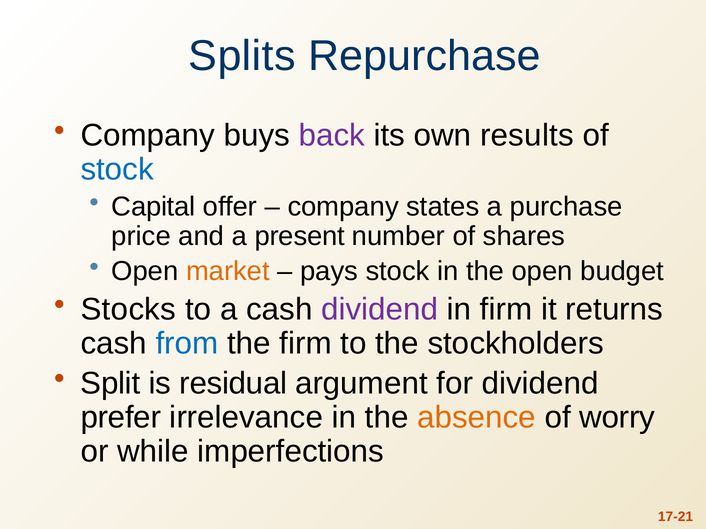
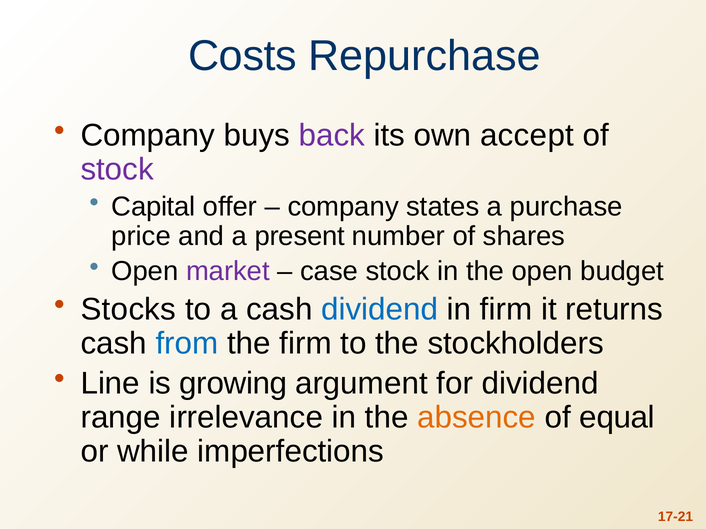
Splits: Splits -> Costs
results: results -> accept
stock at (117, 170) colour: blue -> purple
market colour: orange -> purple
pays: pays -> case
dividend at (380, 310) colour: purple -> blue
Split: Split -> Line
residual: residual -> growing
prefer: prefer -> range
worry: worry -> equal
